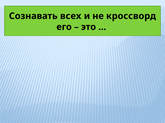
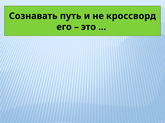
всех: всех -> путь
